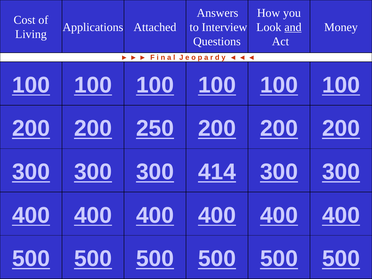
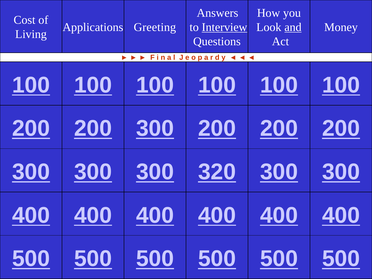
Attached: Attached -> Greeting
Interview underline: none -> present
250 at (155, 128): 250 -> 300
414: 414 -> 320
